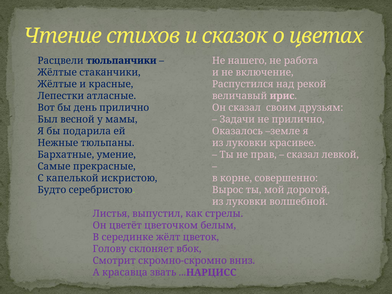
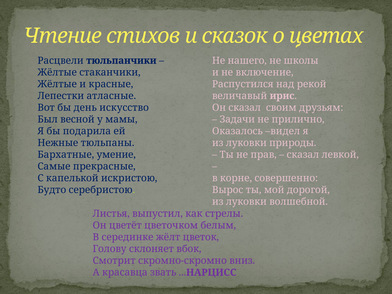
работа: работа -> школы
день прилично: прилично -> искусство
земле: земле -> видел
красивее: красивее -> природы
